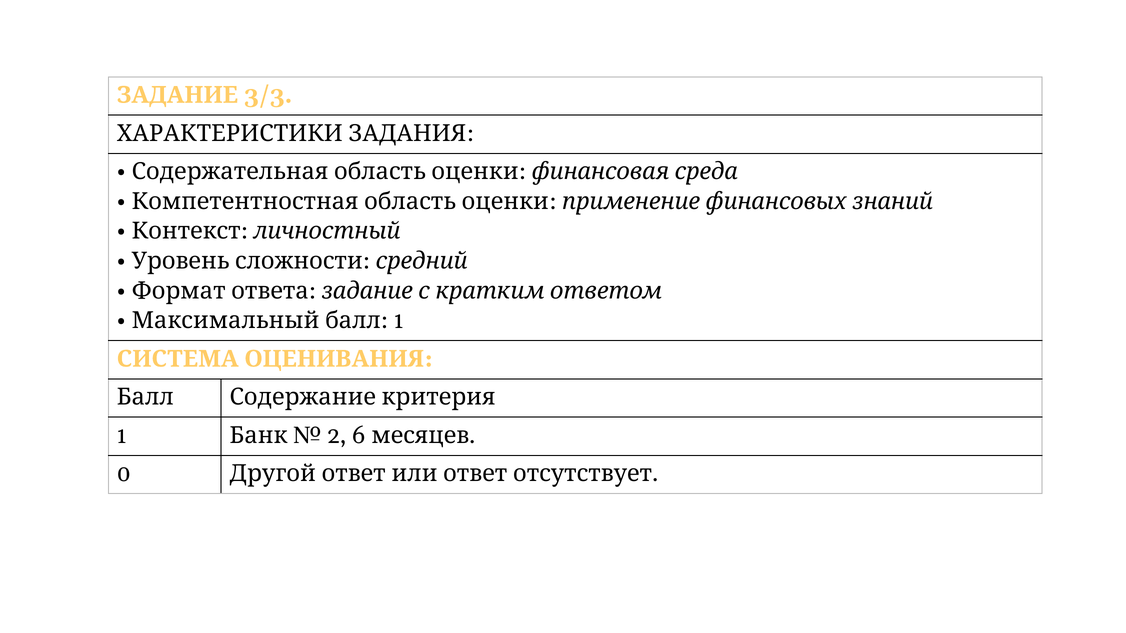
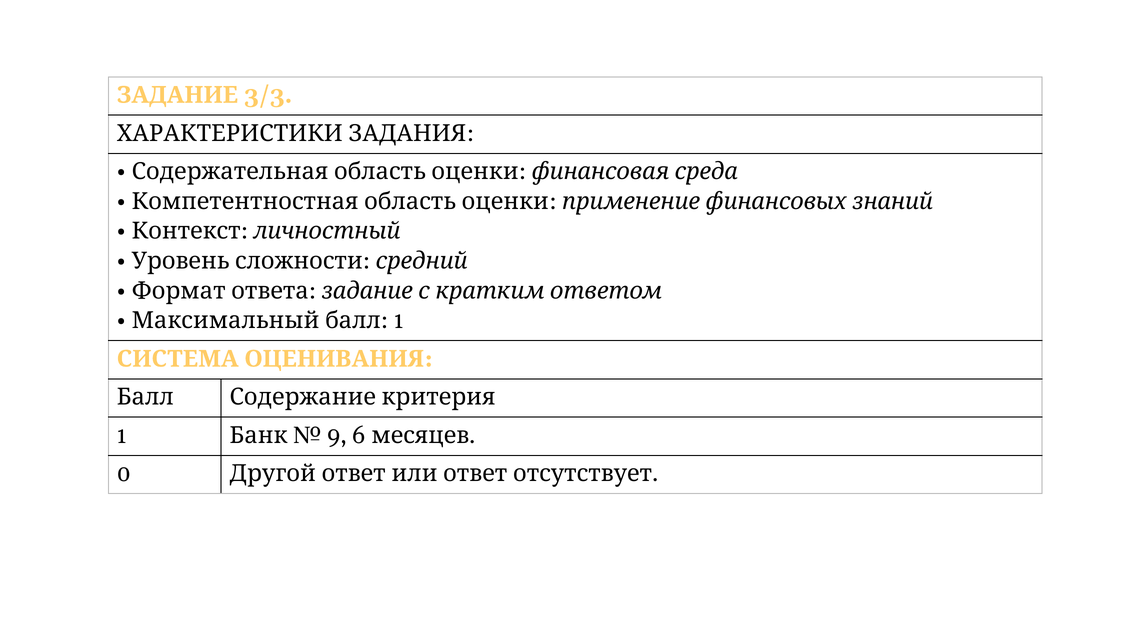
2: 2 -> 9
